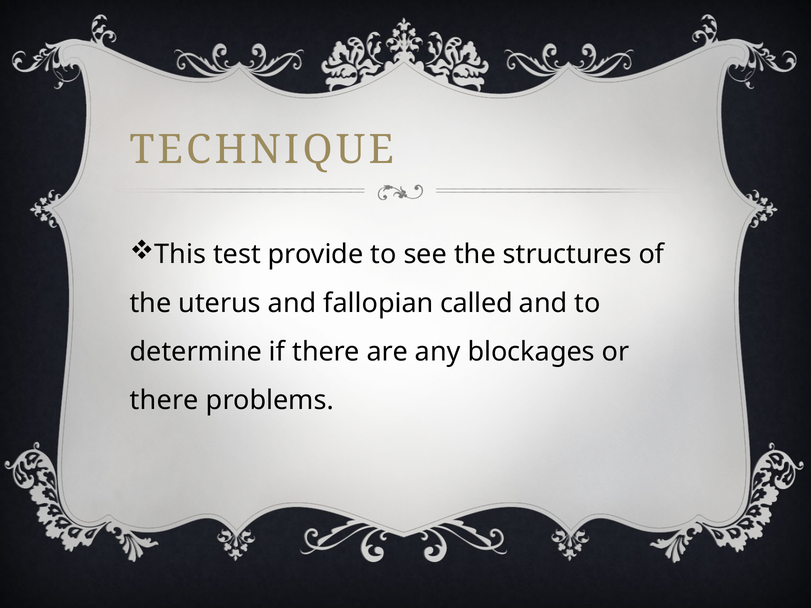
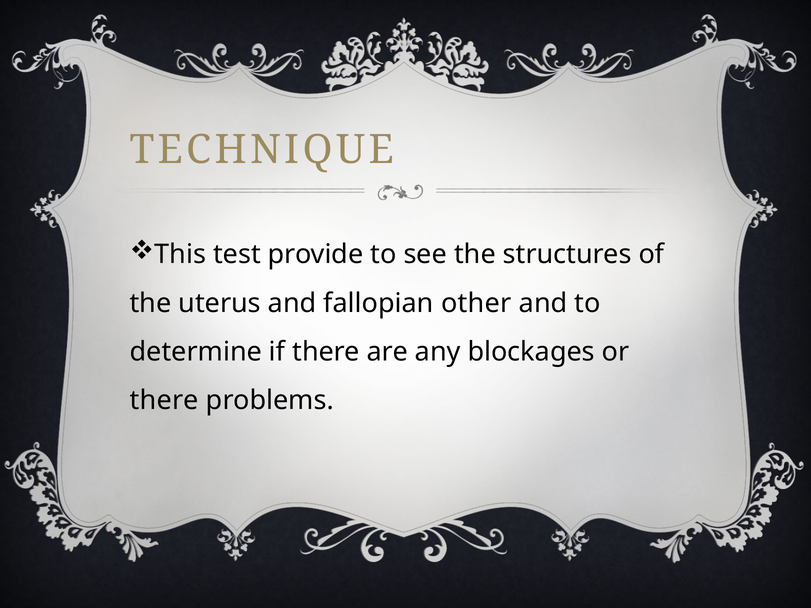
called: called -> other
